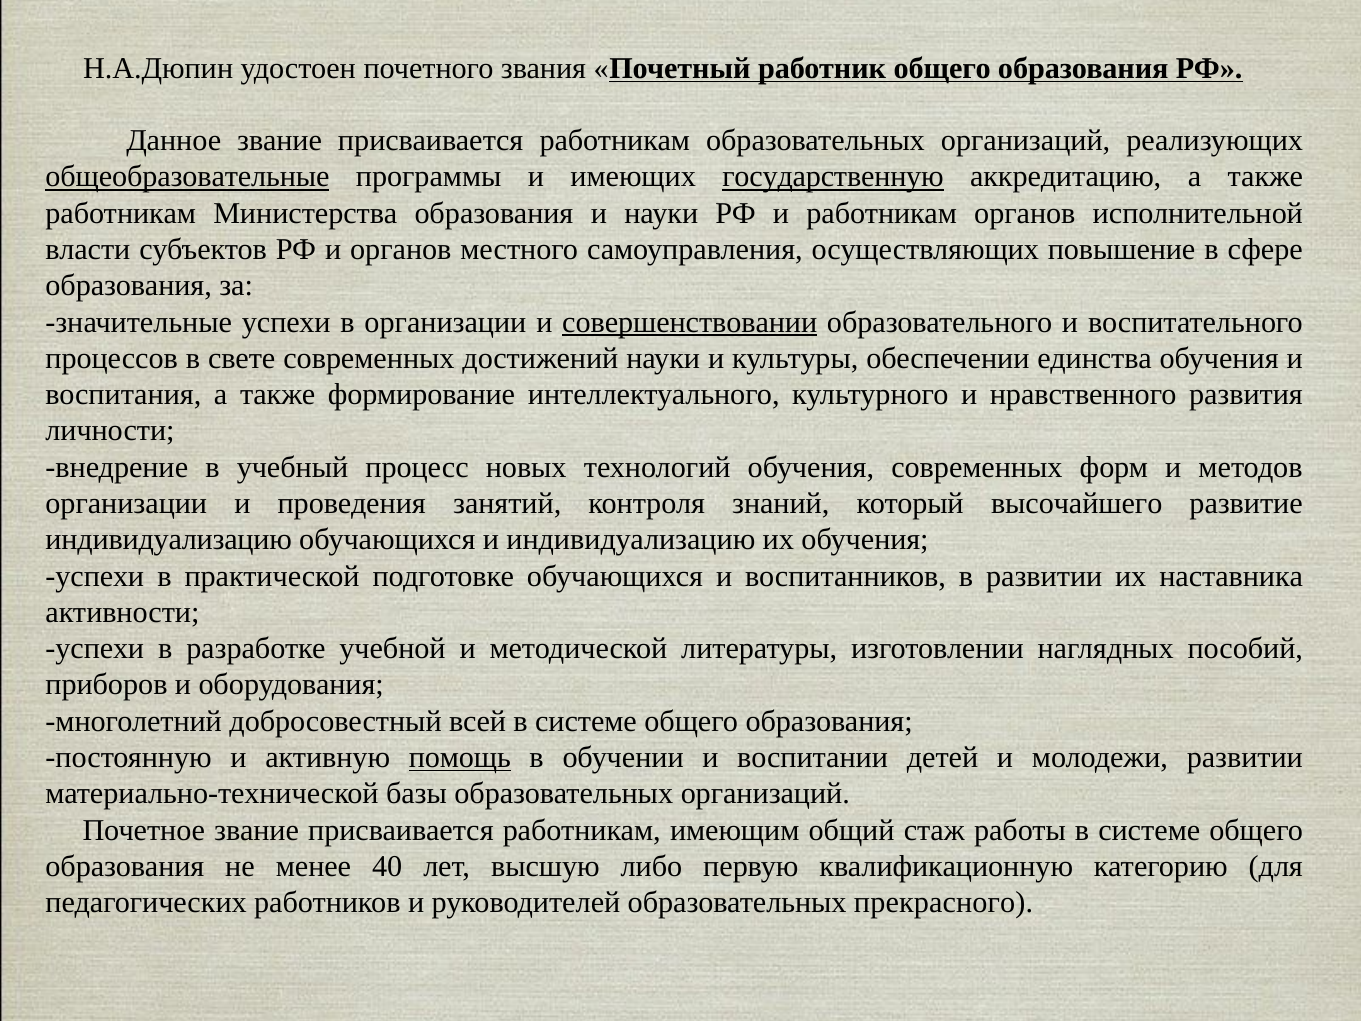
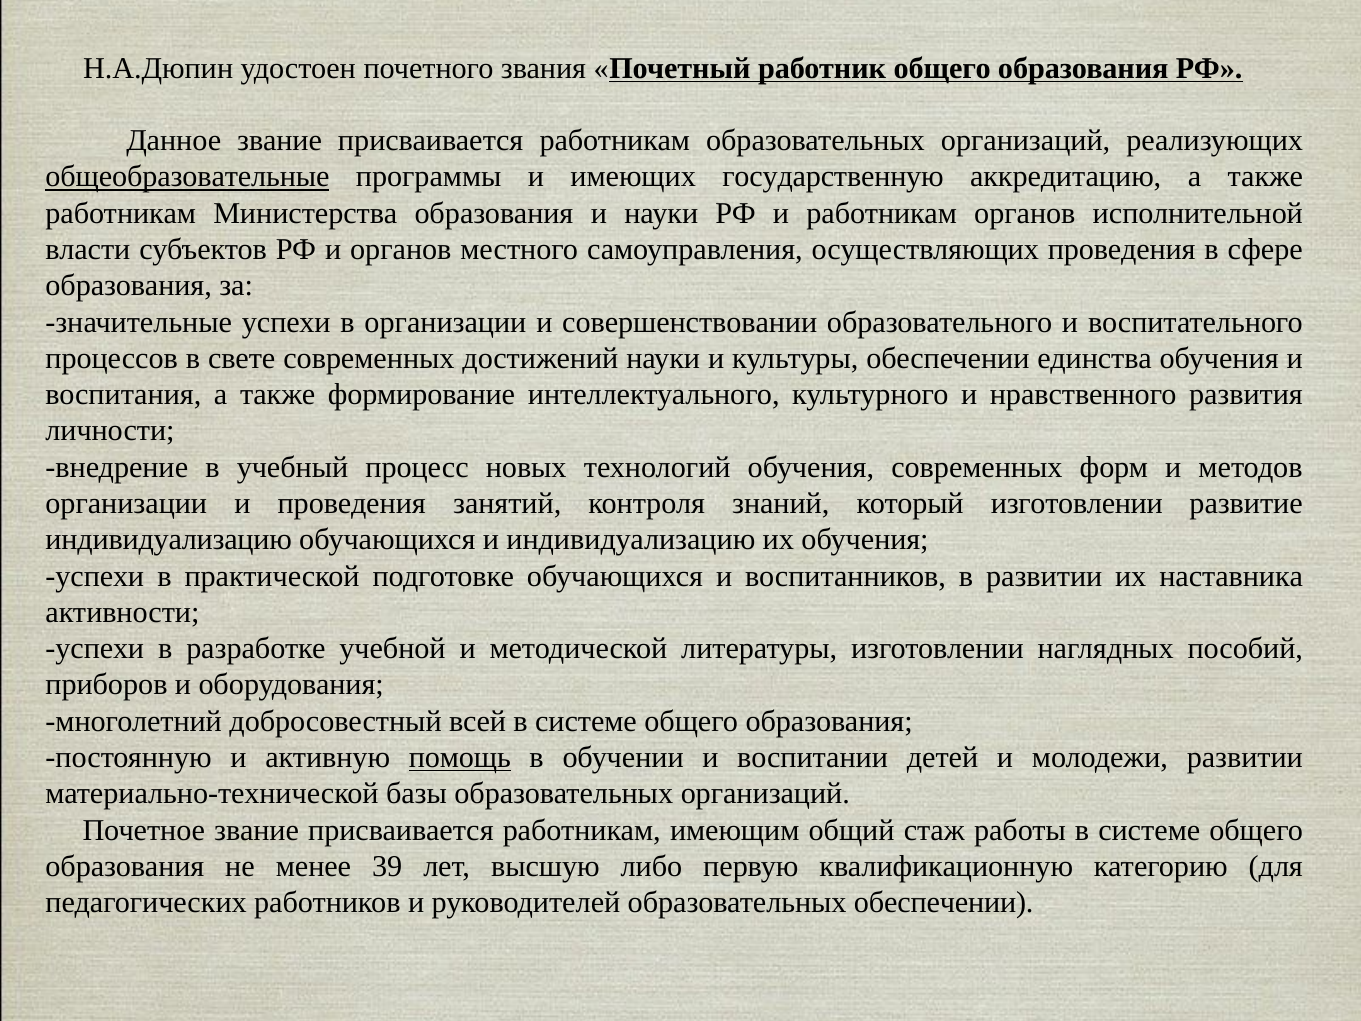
государственную underline: present -> none
осуществляющих повышение: повышение -> проведения
совершенствовании underline: present -> none
который высочайшего: высочайшего -> изготовлении
40: 40 -> 39
образовательных прекрасного: прекрасного -> обеспечении
